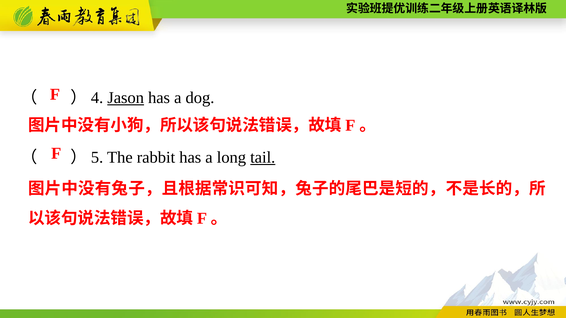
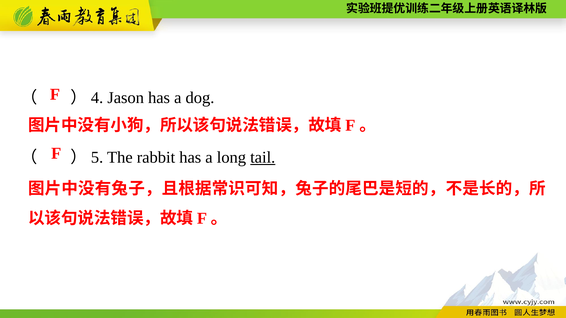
Jason underline: present -> none
